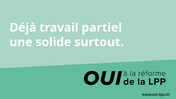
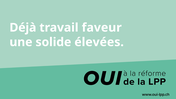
partiel: partiel -> faveur
surtout: surtout -> élevées
